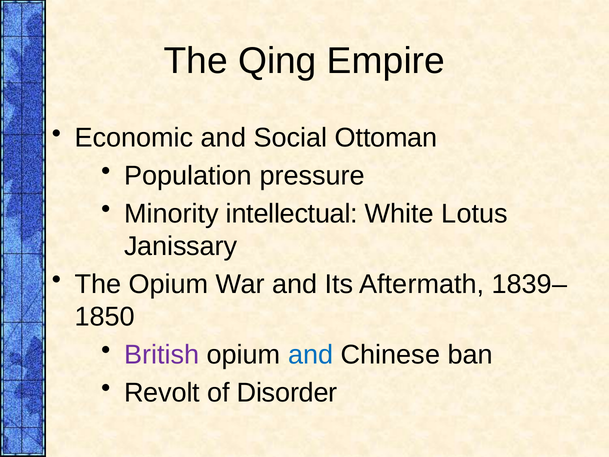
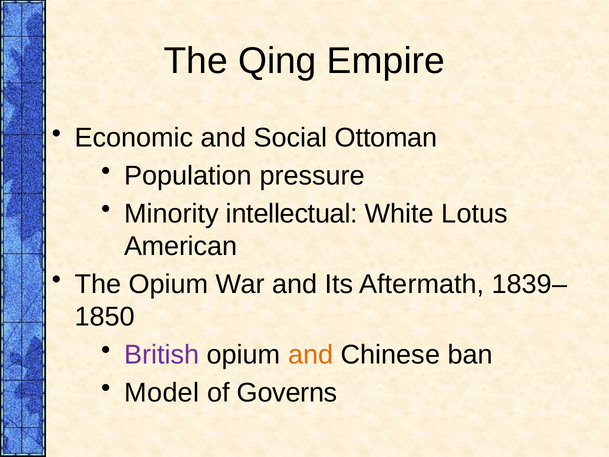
Janissary: Janissary -> American
and at (311, 355) colour: blue -> orange
Revolt: Revolt -> Model
Disorder: Disorder -> Governs
